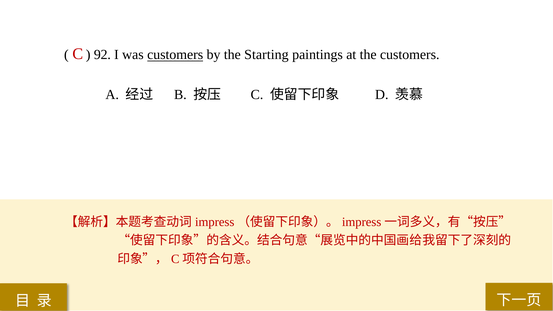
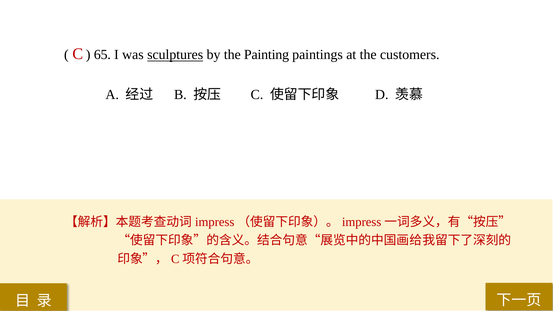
92: 92 -> 65
was customers: customers -> sculptures
Starting: Starting -> Painting
